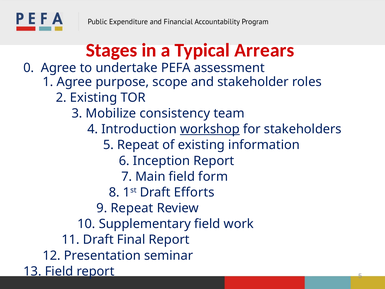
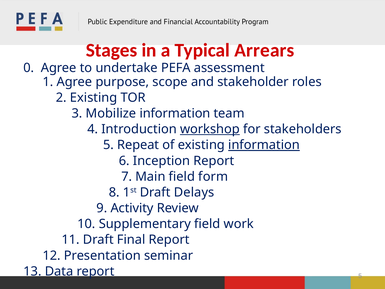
Mobilize consistency: consistency -> information
information at (264, 145) underline: none -> present
Efforts: Efforts -> Delays
9 Repeat: Repeat -> Activity
13 Field: Field -> Data
